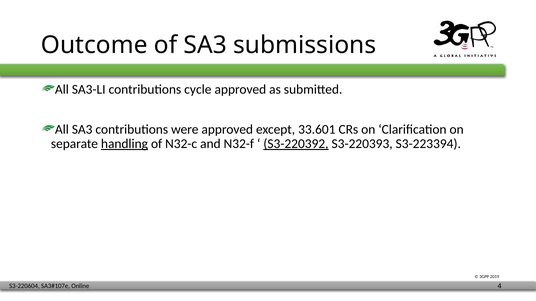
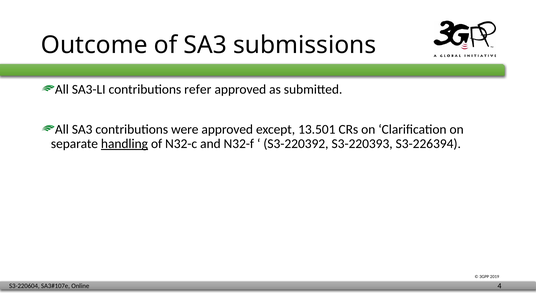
cycle: cycle -> refer
33.601: 33.601 -> 13.501
S3-220392 underline: present -> none
S3-223394: S3-223394 -> S3-226394
